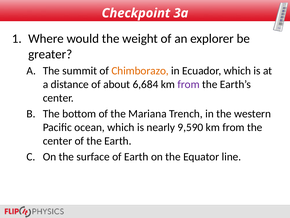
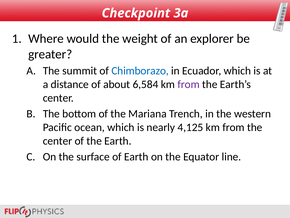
Chimborazo colour: orange -> blue
6,684: 6,684 -> 6,584
9,590: 9,590 -> 4,125
